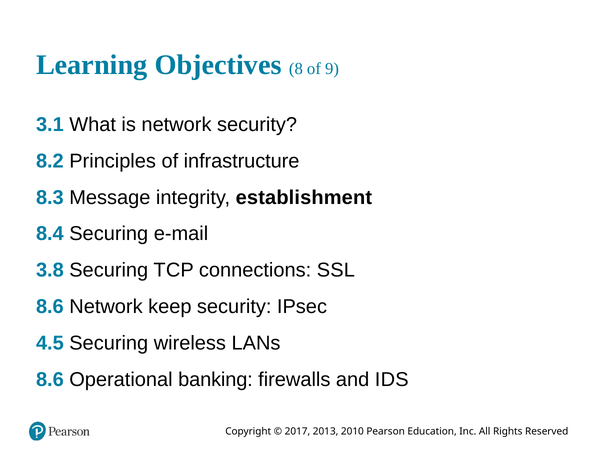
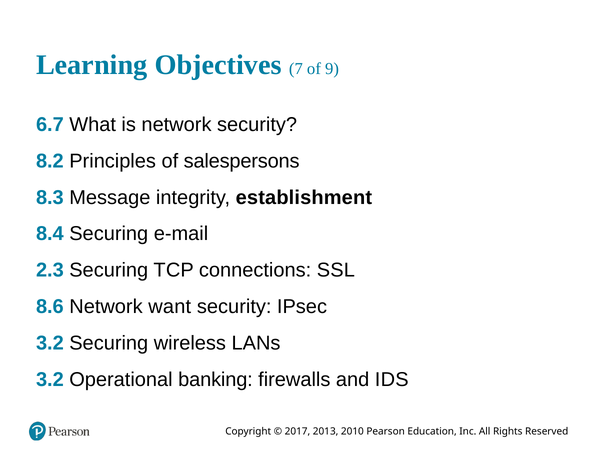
8: 8 -> 7
3.1: 3.1 -> 6.7
infrastructure: infrastructure -> salespersons
3.8: 3.8 -> 2.3
keep: keep -> want
4.5 at (50, 343): 4.5 -> 3.2
8.6 at (50, 380): 8.6 -> 3.2
